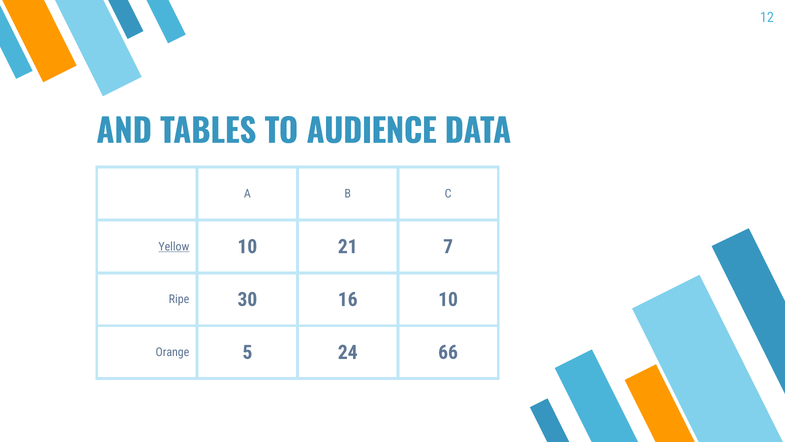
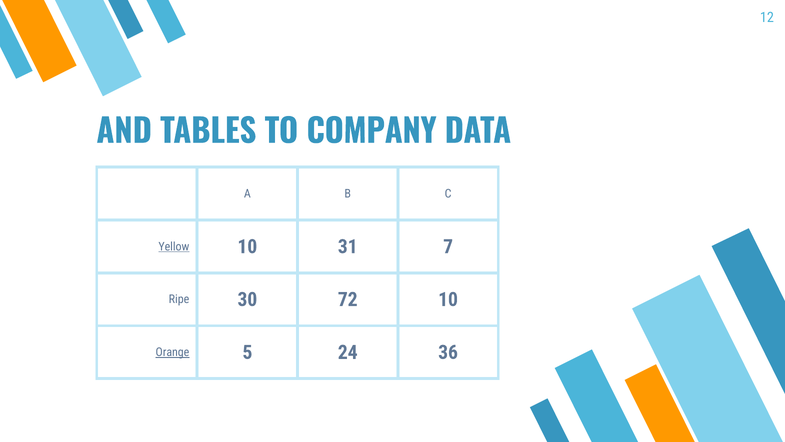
AUDIENCE: AUDIENCE -> COMPANY
21: 21 -> 31
16: 16 -> 72
Orange underline: none -> present
66: 66 -> 36
